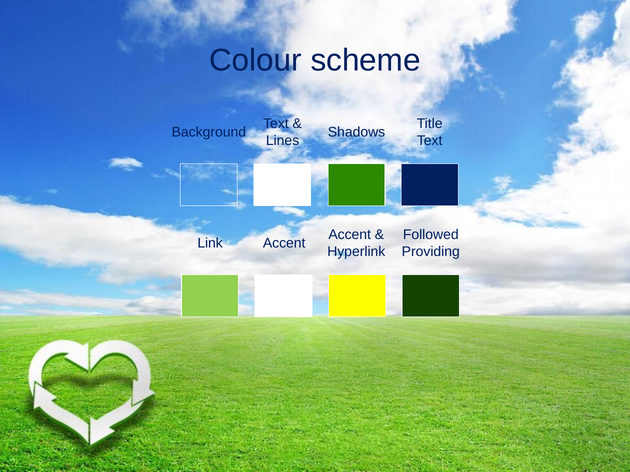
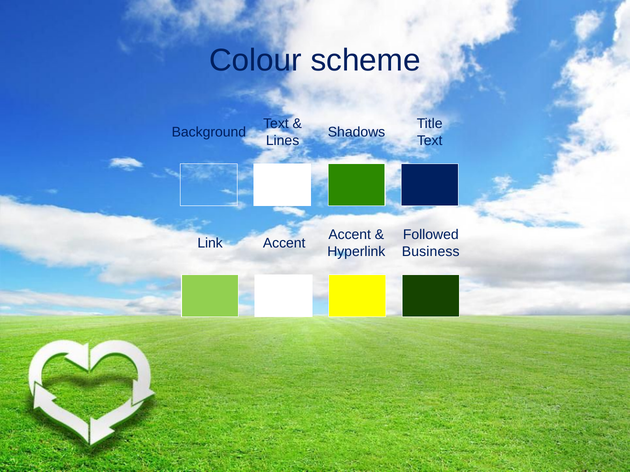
Providing: Providing -> Business
